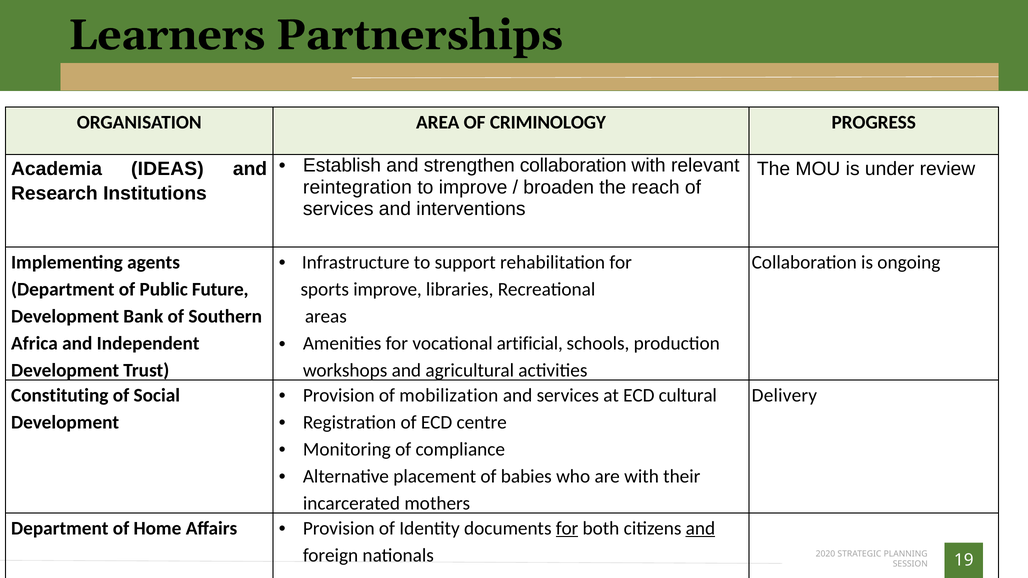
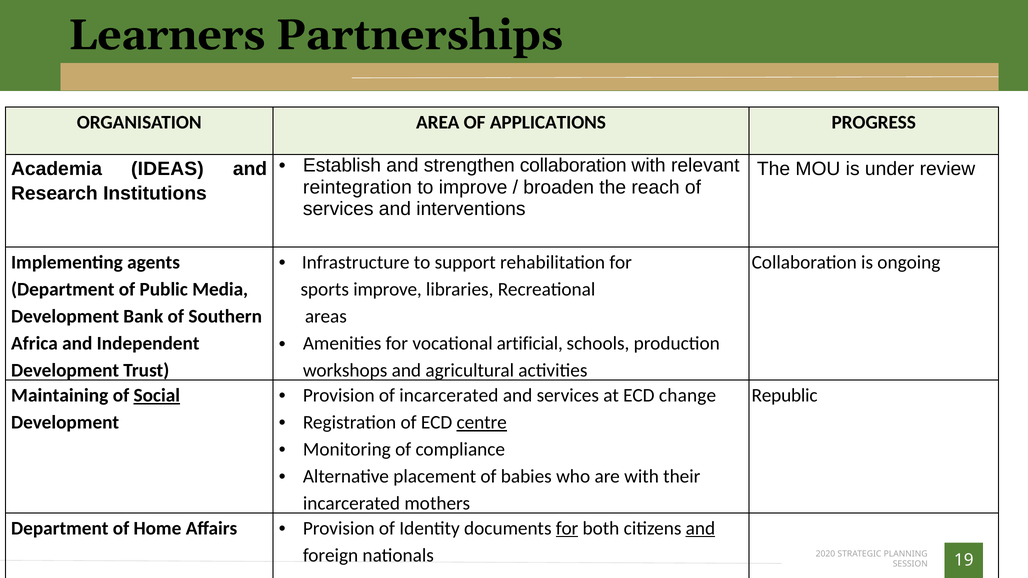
CRIMINOLOGY: CRIMINOLOGY -> APPLICATIONS
Future: Future -> Media
of mobilization: mobilization -> incarcerated
cultural: cultural -> change
Constituting: Constituting -> Maintaining
Social underline: none -> present
Delivery: Delivery -> Republic
centre underline: none -> present
